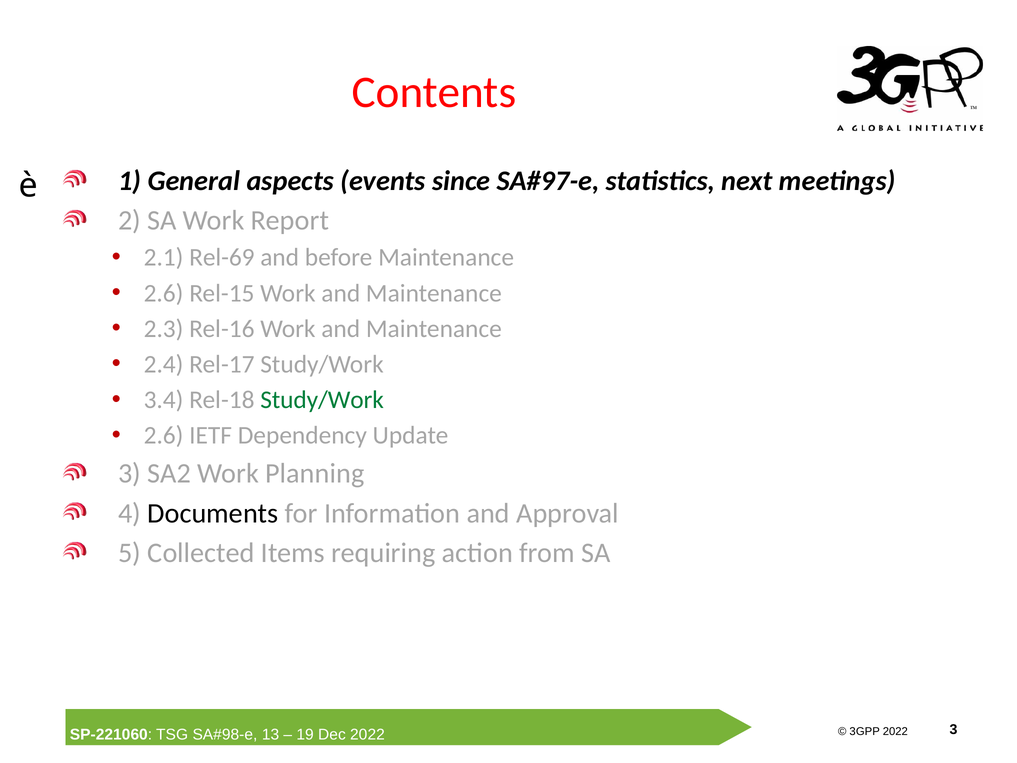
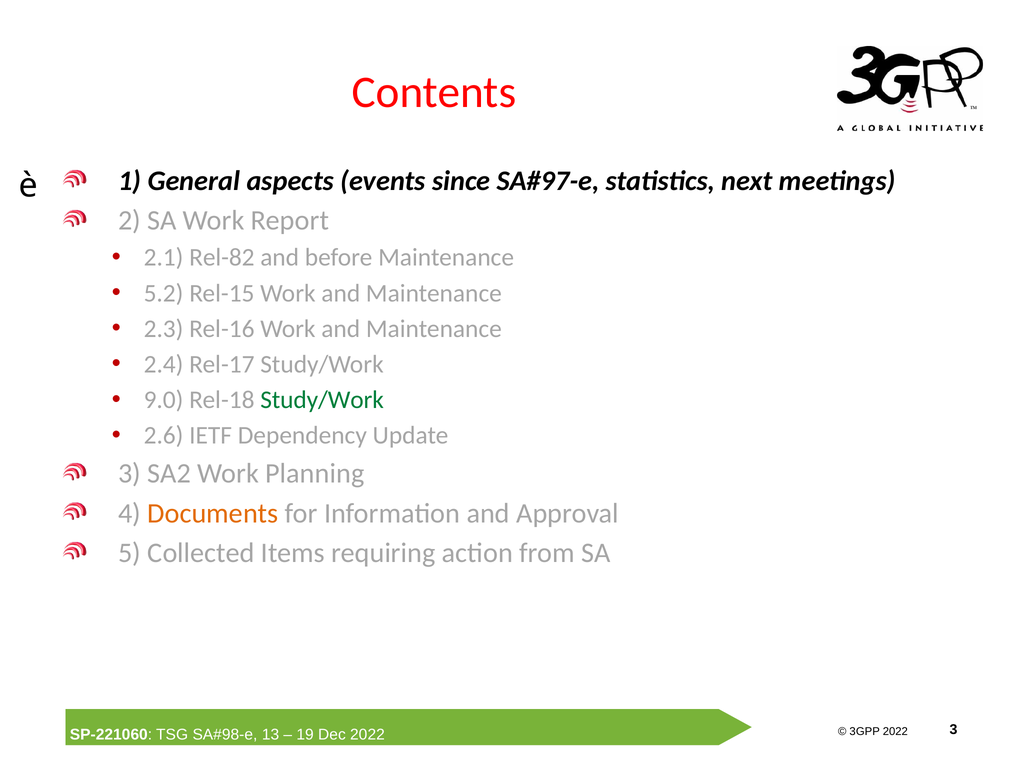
Rel-69: Rel-69 -> Rel-82
2.6 at (164, 293): 2.6 -> 5.2
3.4: 3.4 -> 9.0
Documents colour: black -> orange
